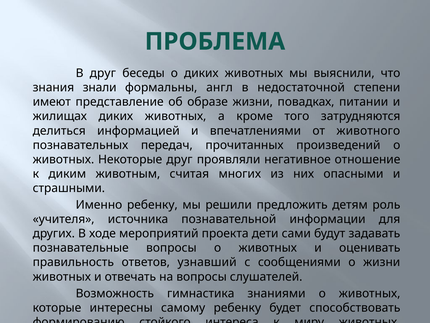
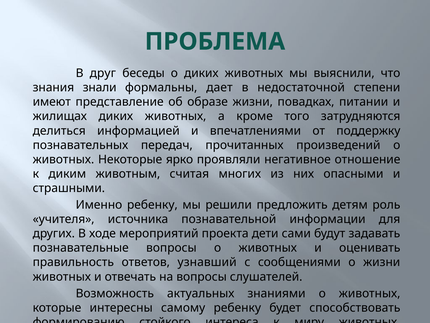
англ: англ -> дает
животного: животного -> поддержку
Некоторые друг: друг -> ярко
гимнастика: гимнастика -> актуальных
